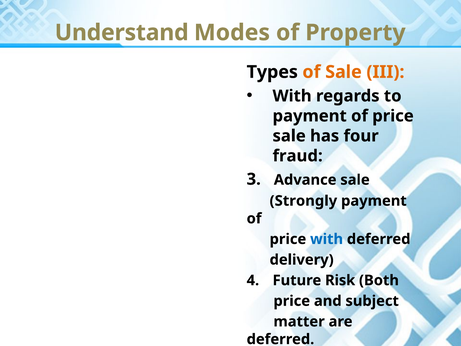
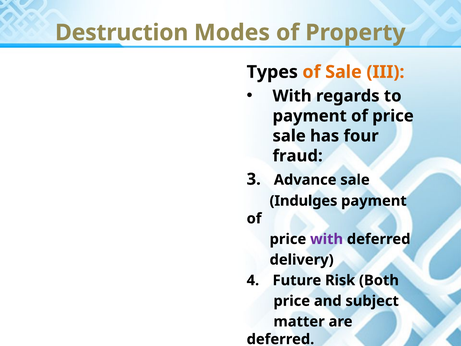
Understand: Understand -> Destruction
Strongly: Strongly -> Indulges
with at (327, 239) colour: blue -> purple
